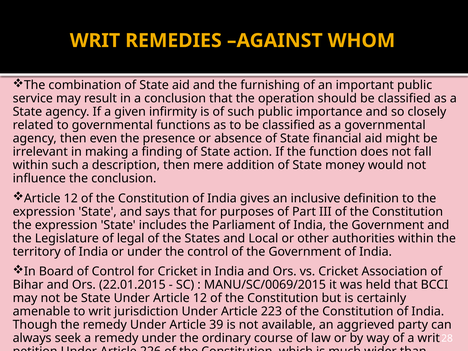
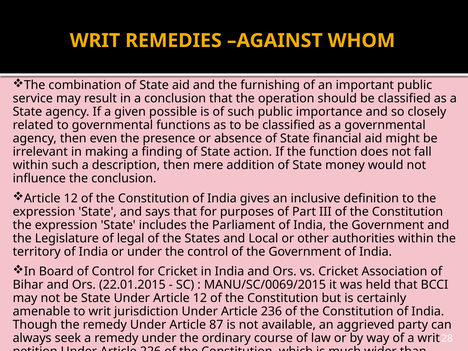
infirmity: infirmity -> possible
223: 223 -> 236
39: 39 -> 87
